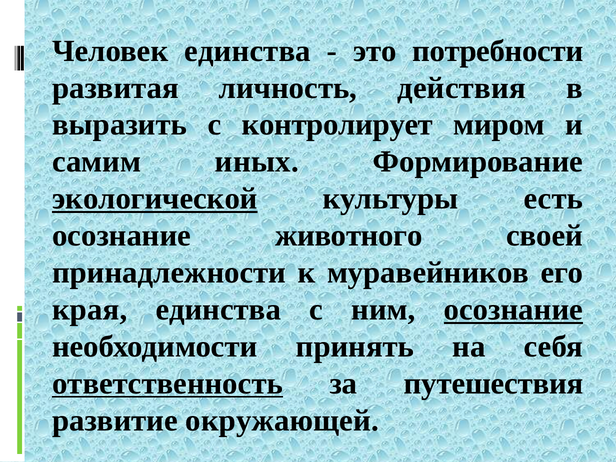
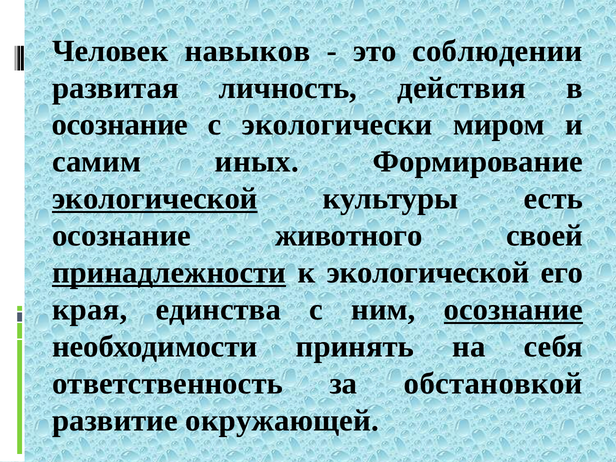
Человек единства: единства -> навыков
потребности: потребности -> соблюдении
выразить at (120, 125): выразить -> осознание
контролирует: контролирует -> экологически
принадлежности underline: none -> present
к муравейников: муравейников -> экологической
ответственность underline: present -> none
путешествия: путешествия -> обстановкой
